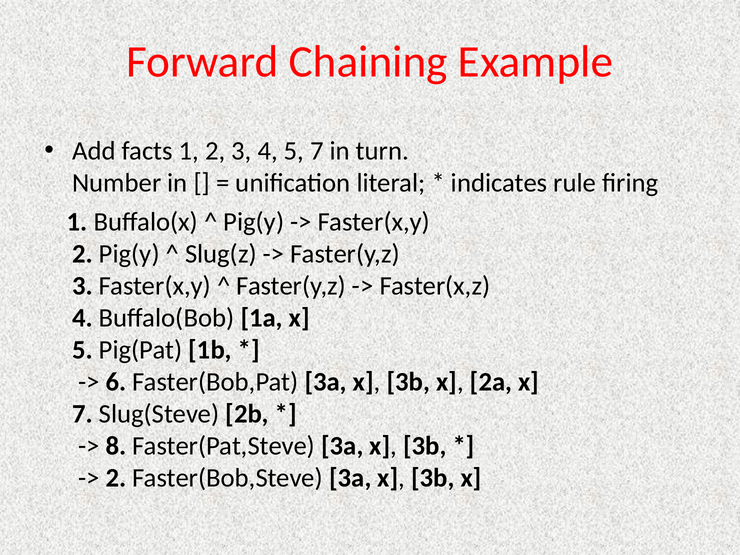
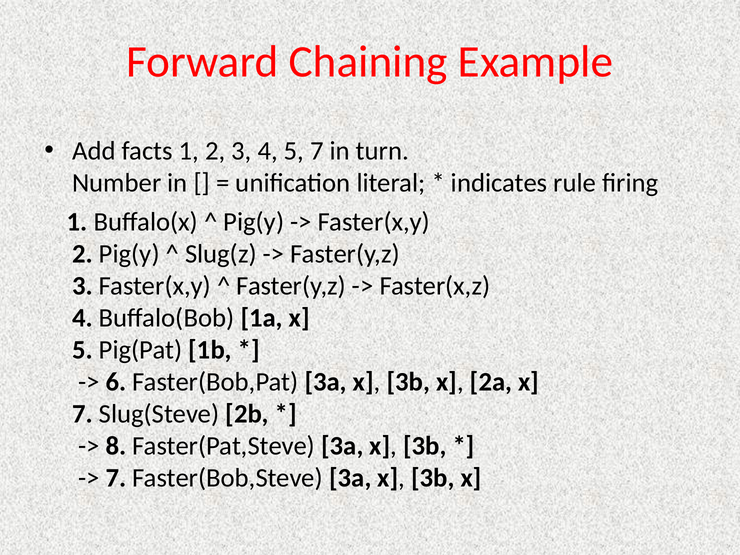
2 at (116, 478): 2 -> 7
